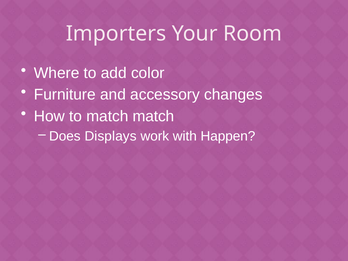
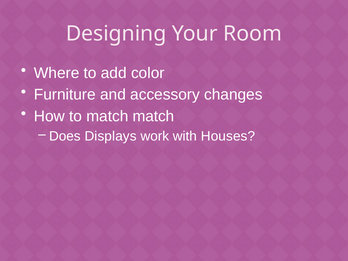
Importers: Importers -> Designing
Happen: Happen -> Houses
